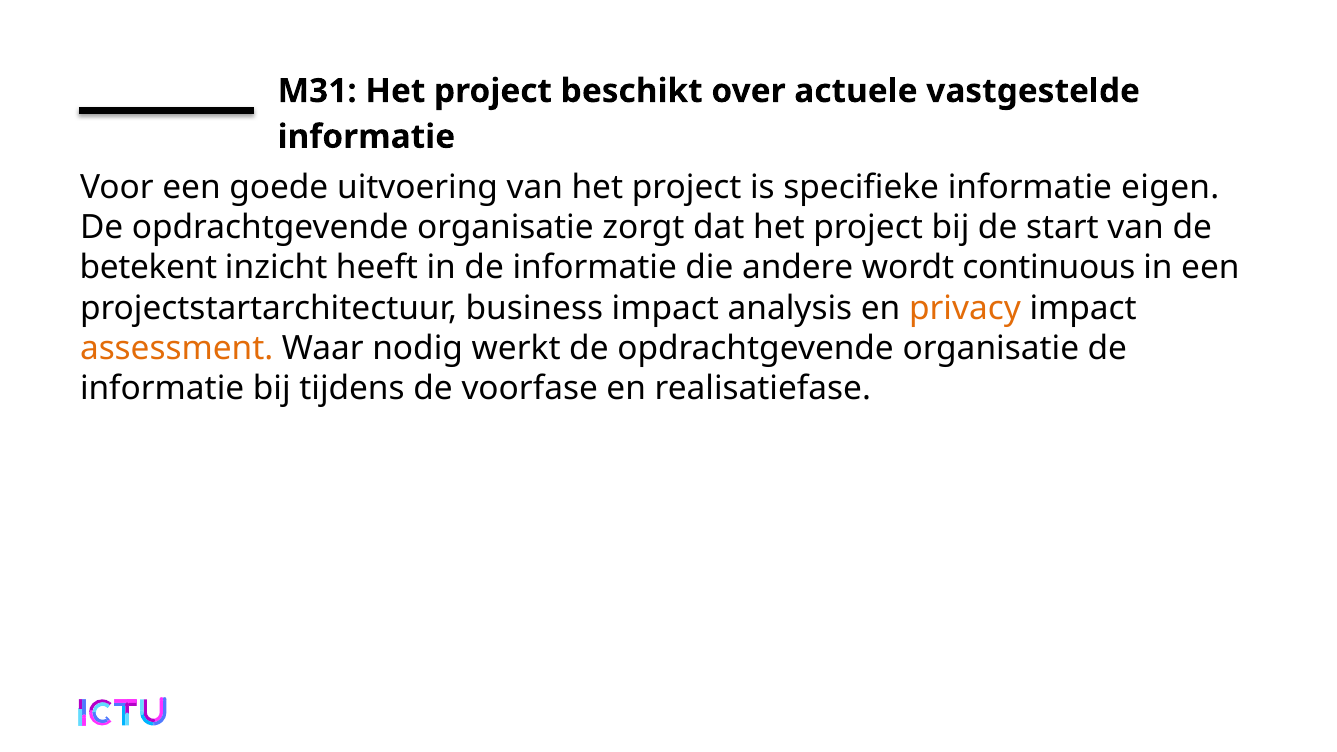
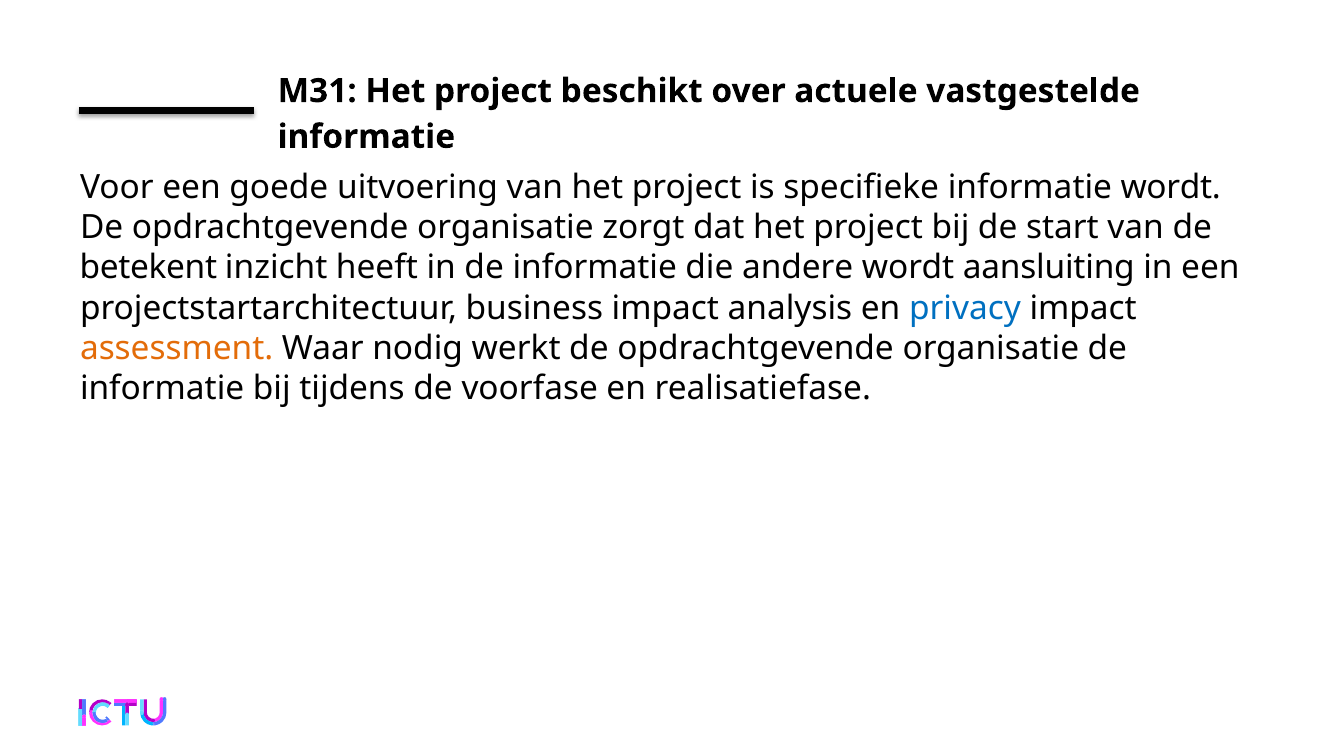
informatie eigen: eigen -> wordt
continuous: continuous -> aansluiting
privacy colour: orange -> blue
